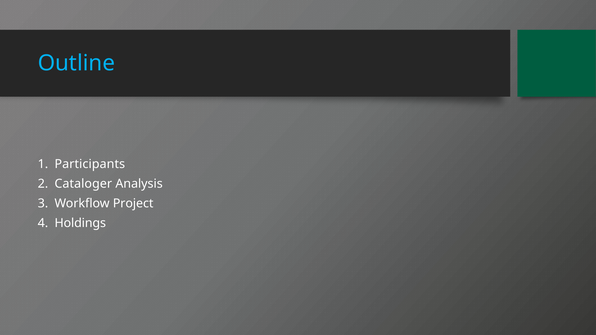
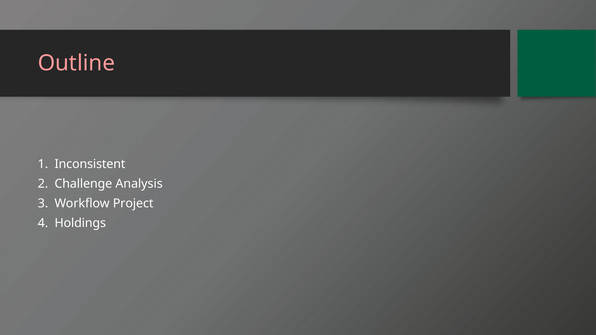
Outline colour: light blue -> pink
Participants: Participants -> Inconsistent
Cataloger: Cataloger -> Challenge
